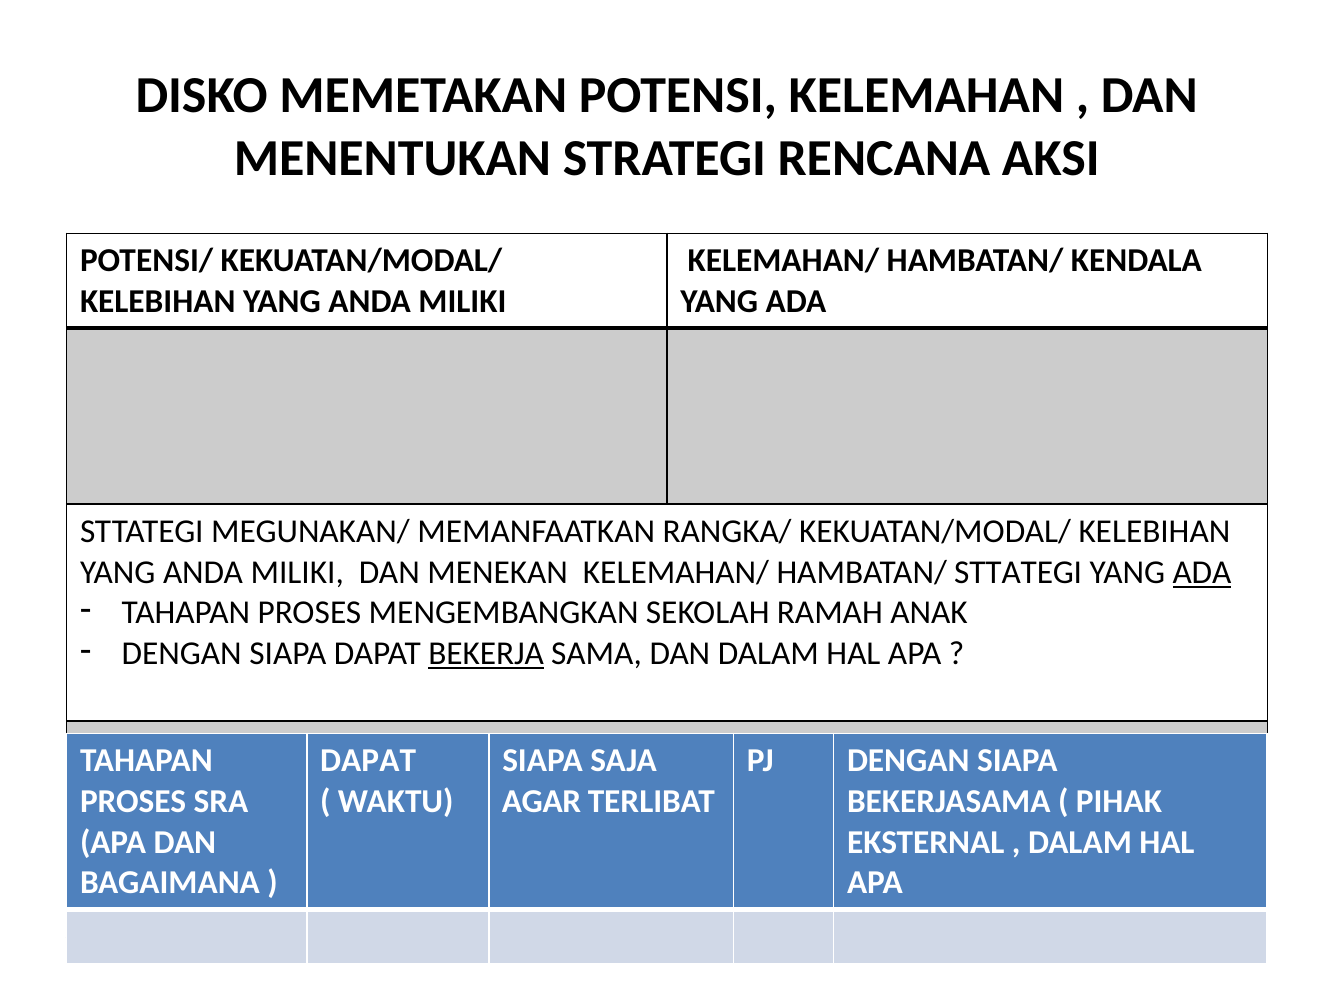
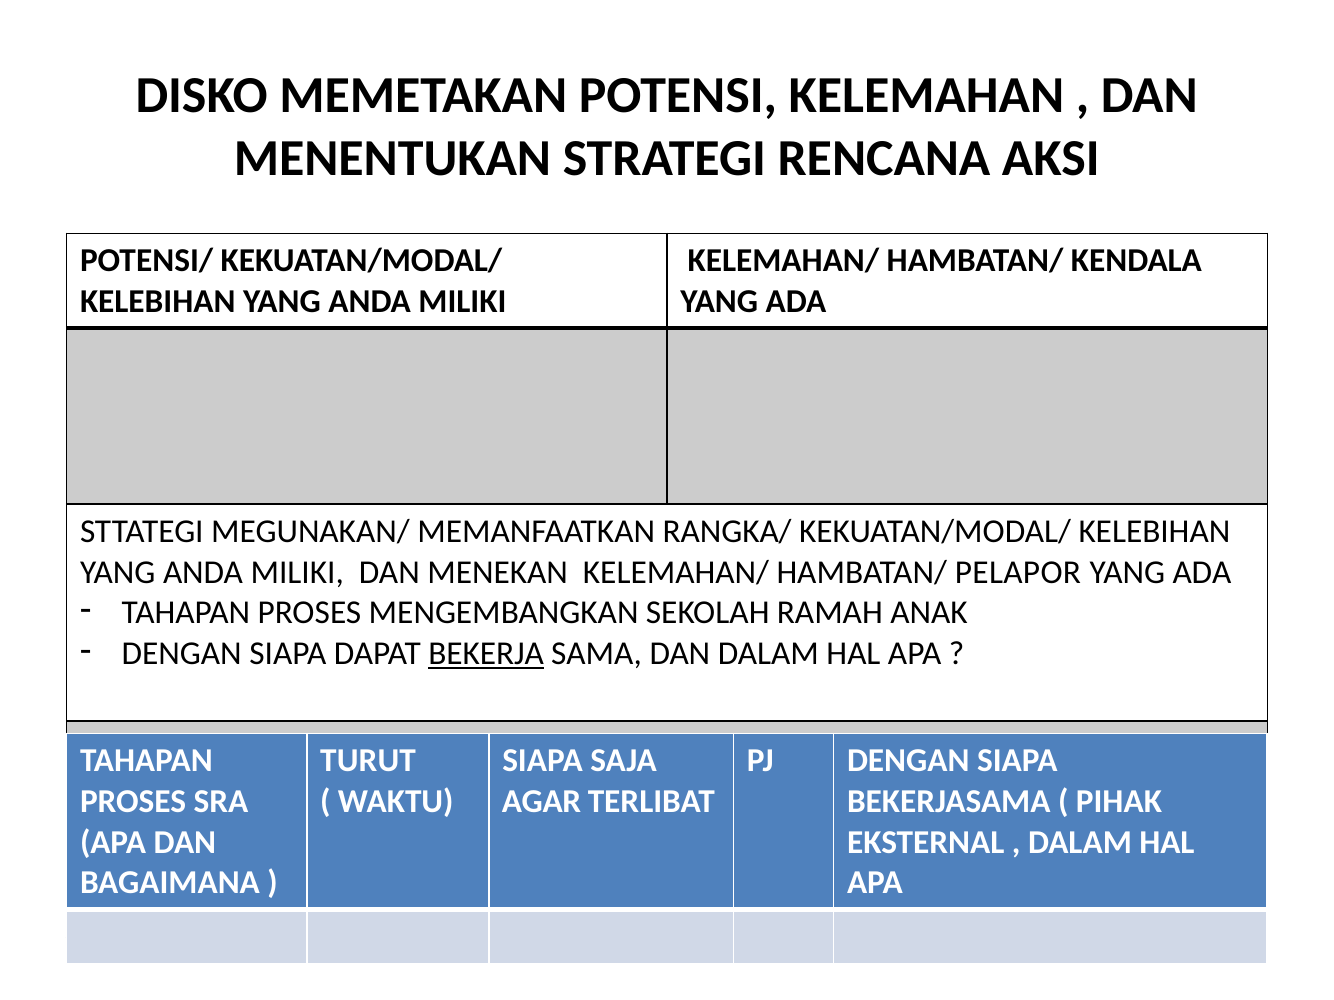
HAMBATAN/ STTATEGI: STTATEGI -> PELAPOR
ADA at (1202, 573) underline: present -> none
DAPAT at (368, 761): DAPAT -> TURUT
